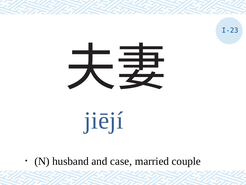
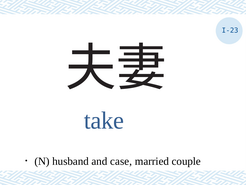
jiējí: jiējí -> take
